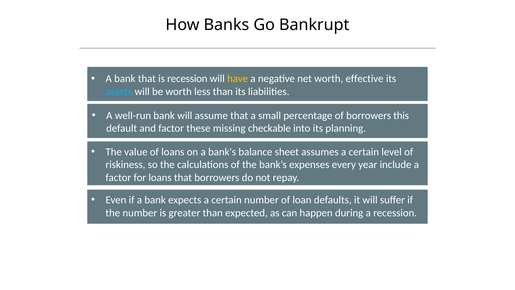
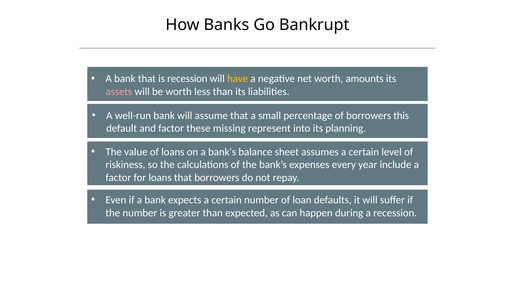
effective: effective -> amounts
assets colour: light blue -> pink
checkable: checkable -> represent
